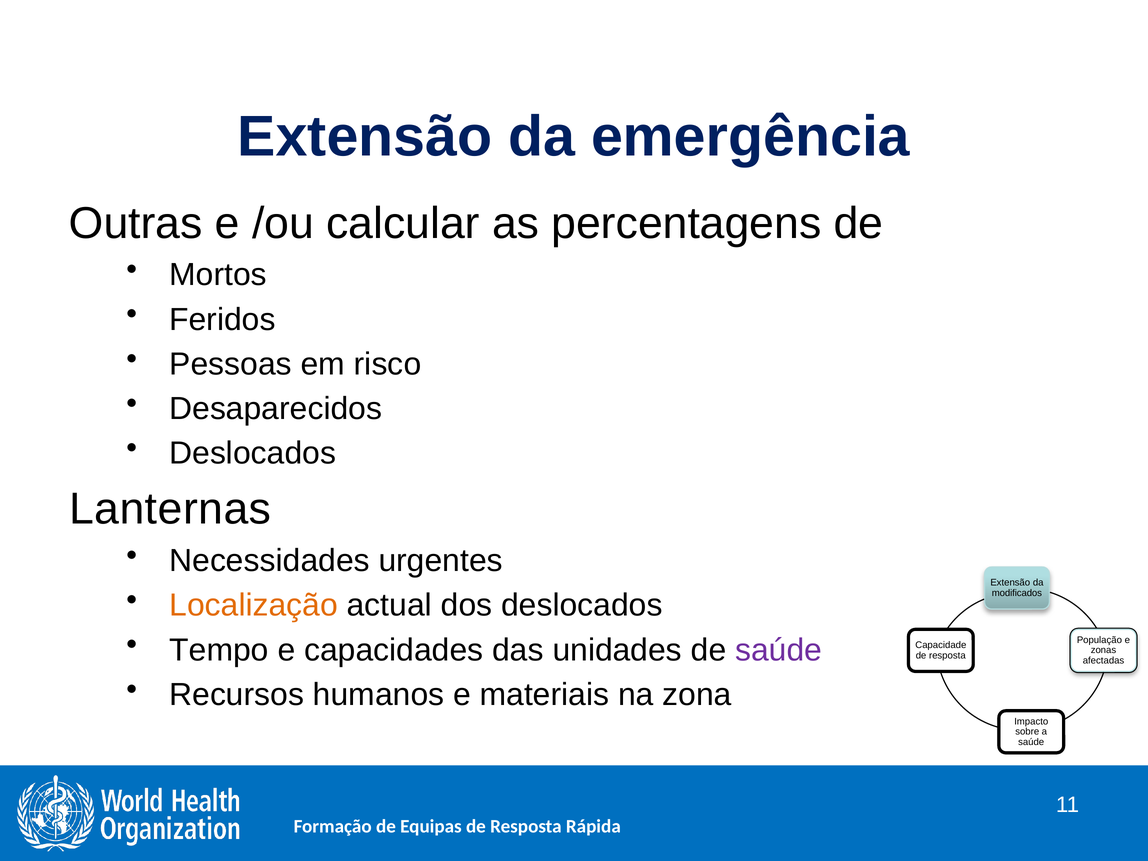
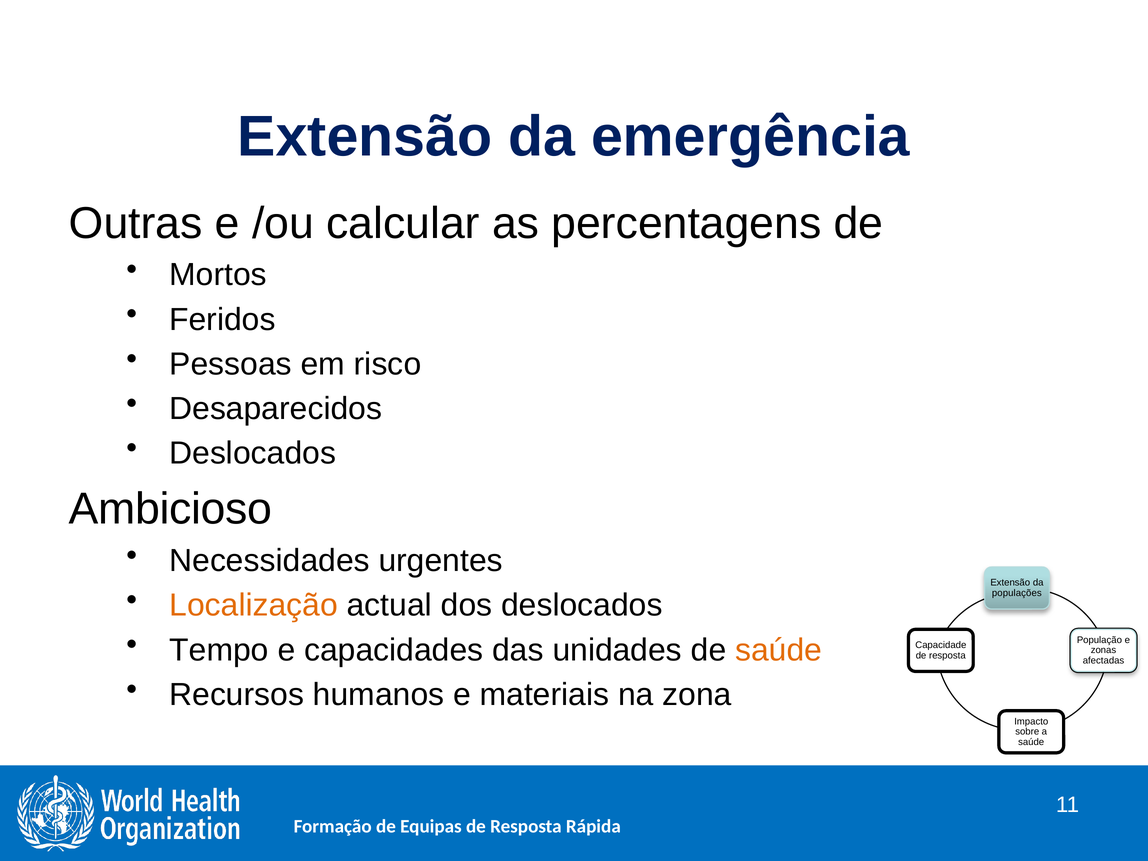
Lanternas: Lanternas -> Ambicioso
modificados: modificados -> populações
saúde at (779, 650) colour: purple -> orange
